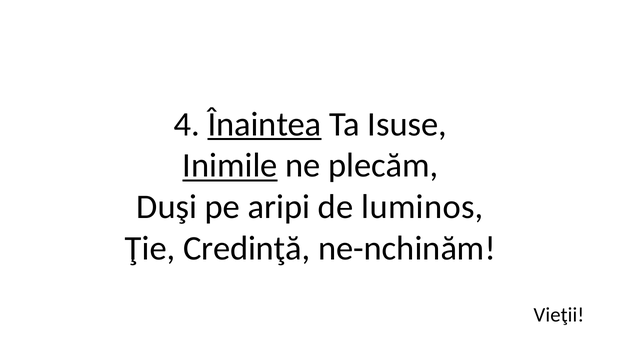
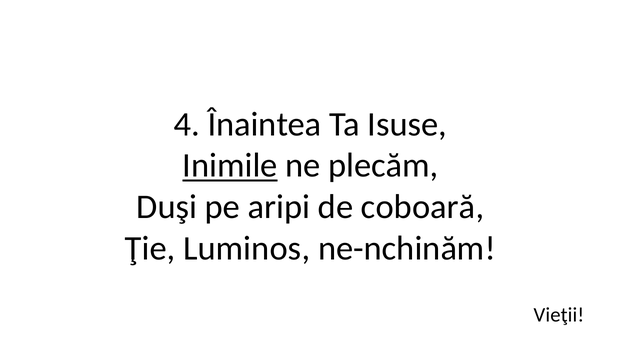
Înaintea underline: present -> none
luminos: luminos -> coboară
Credinţă: Credinţă -> Luminos
